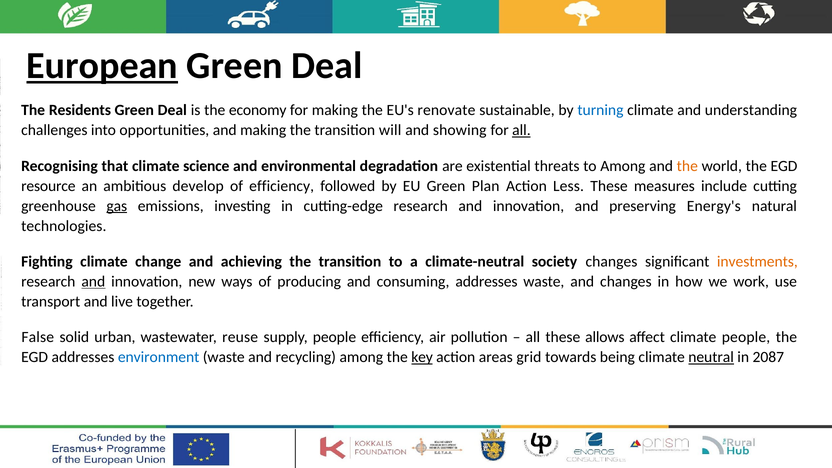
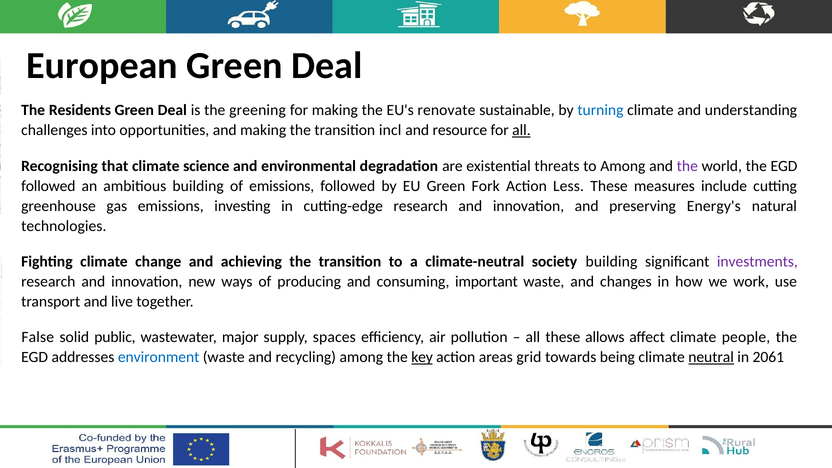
European underline: present -> none
economy: economy -> greening
will: will -> incl
showing: showing -> resource
the at (687, 166) colour: orange -> purple
resource at (48, 186): resource -> followed
ambitious develop: develop -> building
of efficiency: efficiency -> emissions
Plan: Plan -> Fork
gas underline: present -> none
society changes: changes -> building
investments colour: orange -> purple
and at (93, 282) underline: present -> none
consuming addresses: addresses -> important
urban: urban -> public
reuse: reuse -> major
supply people: people -> spaces
2087: 2087 -> 2061
